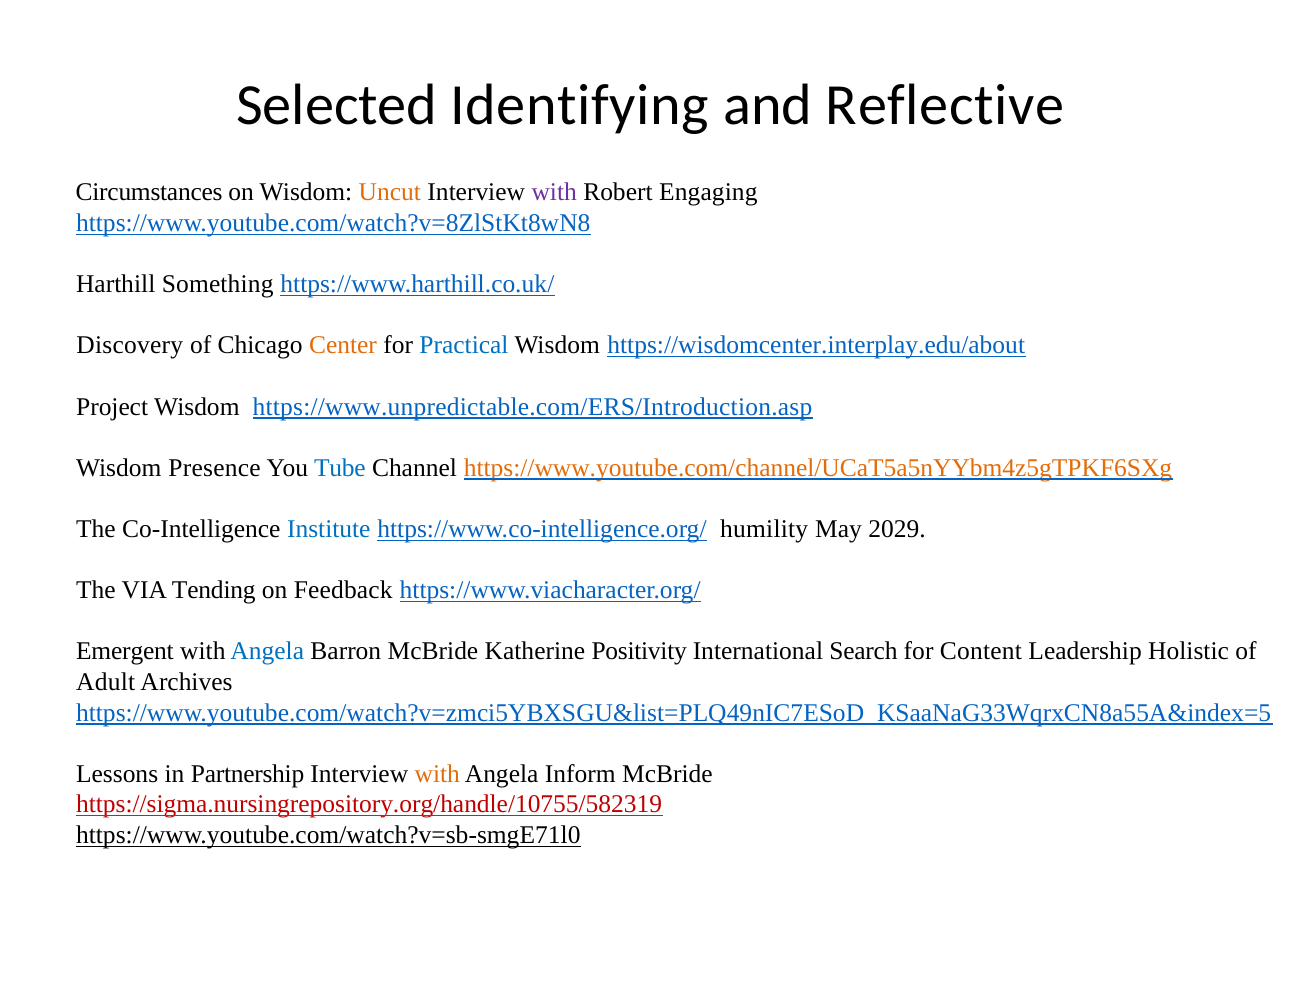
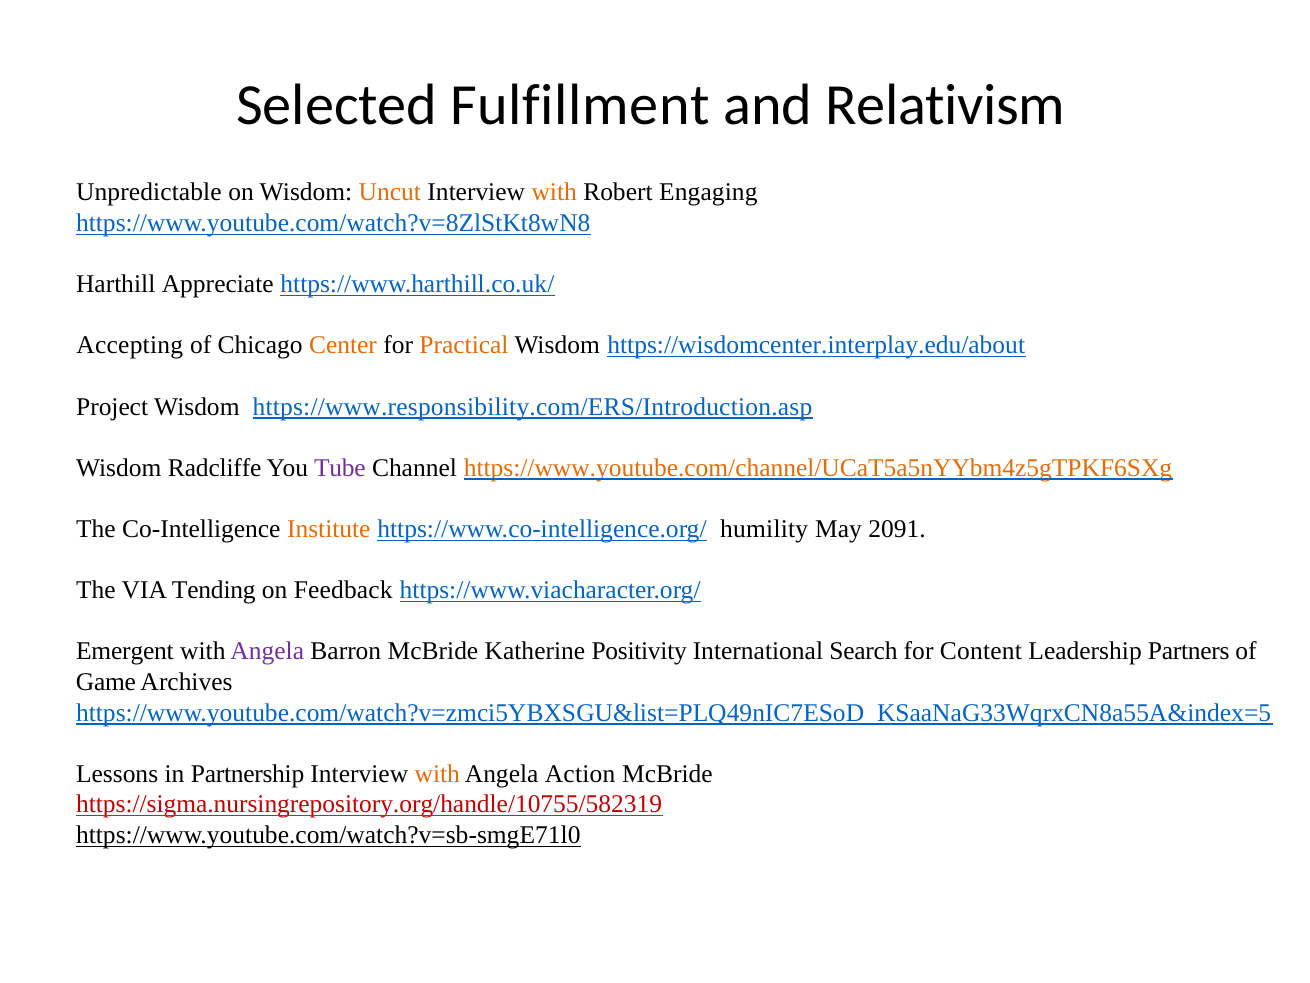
Identifying: Identifying -> Fulfillment
Reflective: Reflective -> Relativism
Circumstances: Circumstances -> Unpredictable
with at (554, 192) colour: purple -> orange
Something: Something -> Appreciate
Discovery: Discovery -> Accepting
Practical colour: blue -> orange
https://www.unpredictable.com/ERS/Introduction.asp: https://www.unpredictable.com/ERS/Introduction.asp -> https://www.responsibility.com/ERS/Introduction.asp
Presence: Presence -> Radcliffe
Tube colour: blue -> purple
Institute colour: blue -> orange
2029: 2029 -> 2091
Angela at (267, 651) colour: blue -> purple
Holistic: Holistic -> Partners
Adult: Adult -> Game
Inform: Inform -> Action
